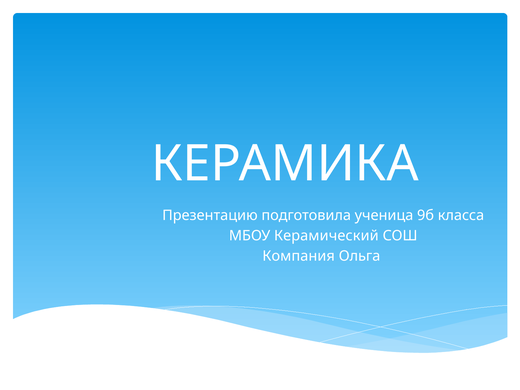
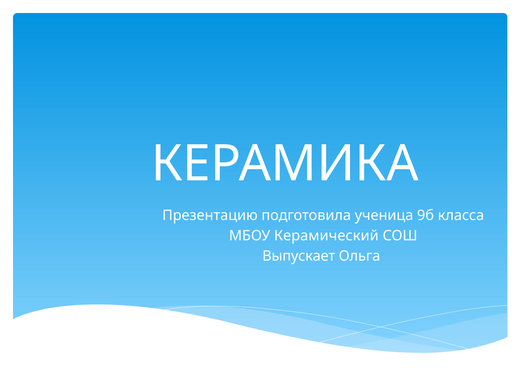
Компания: Компания -> Выпускает
